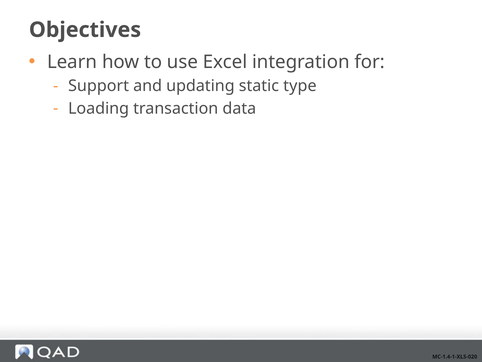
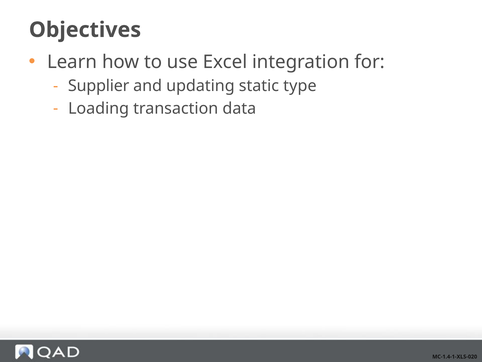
Support: Support -> Supplier
